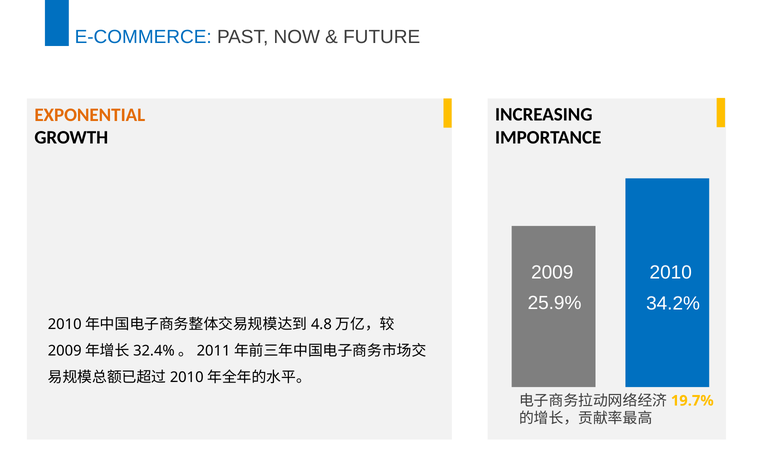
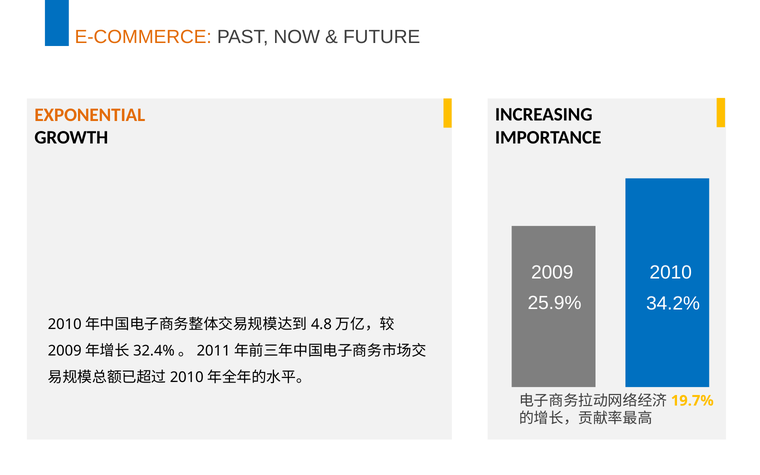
E-COMMERCE colour: blue -> orange
